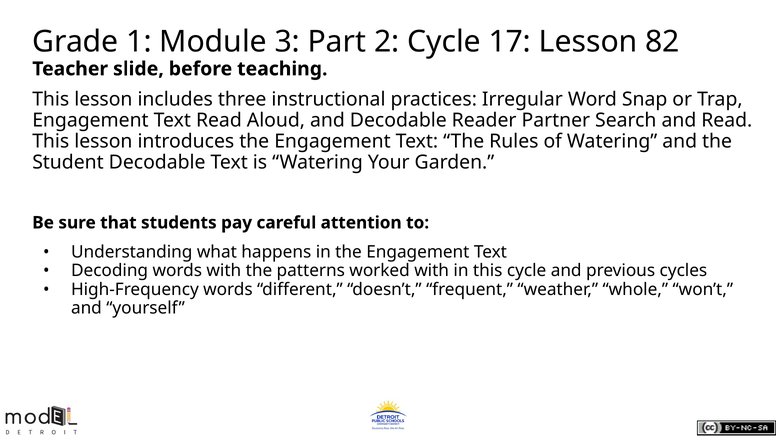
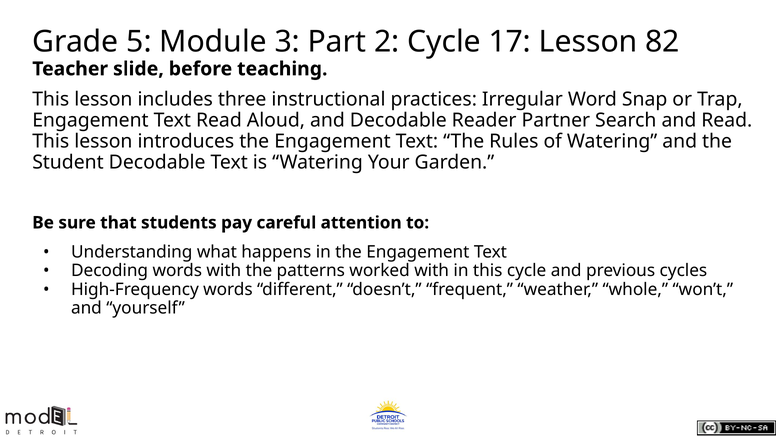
1: 1 -> 5
